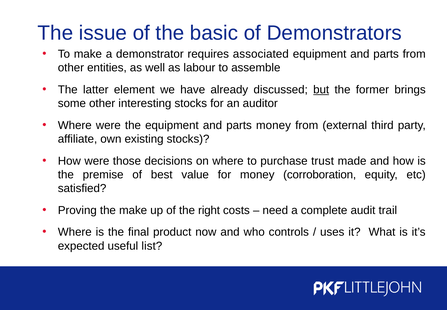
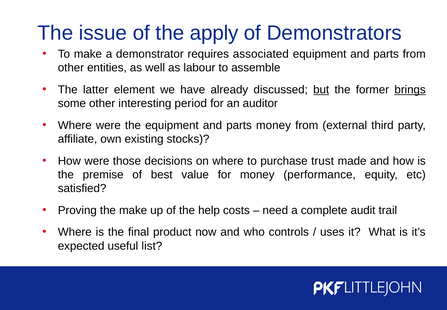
basic: basic -> apply
brings underline: none -> present
interesting stocks: stocks -> period
corroboration: corroboration -> performance
right: right -> help
